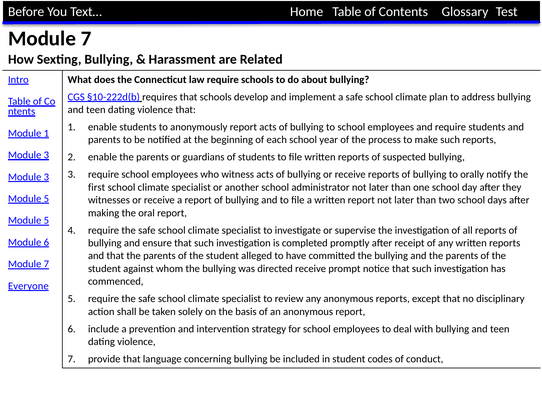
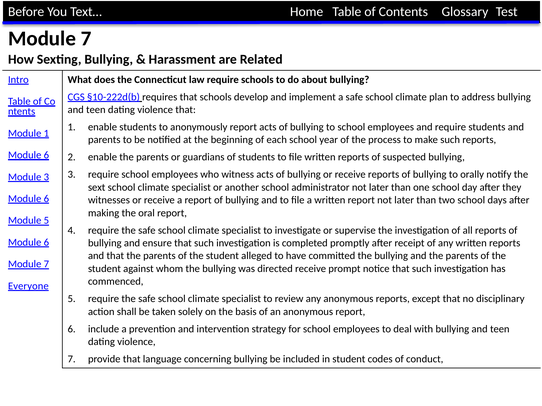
3 at (46, 155): 3 -> 6
first: first -> sext
5 at (46, 199): 5 -> 6
